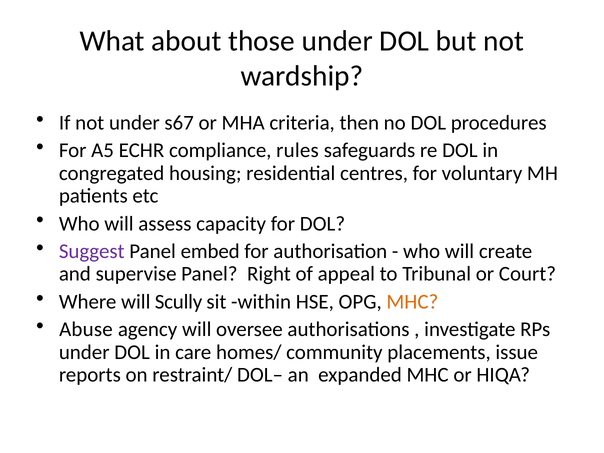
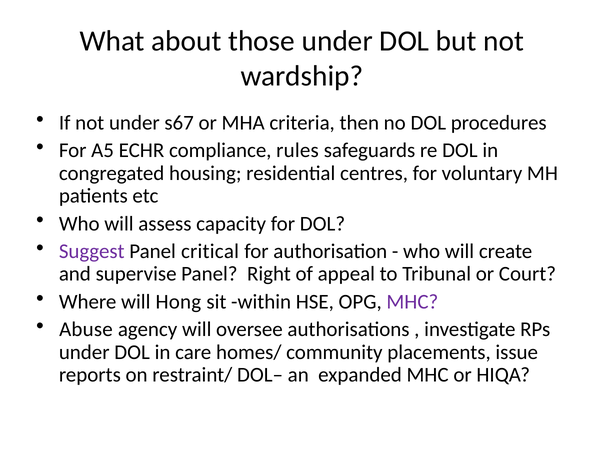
embed: embed -> critical
Scully: Scully -> Hong
MHC at (412, 302) colour: orange -> purple
